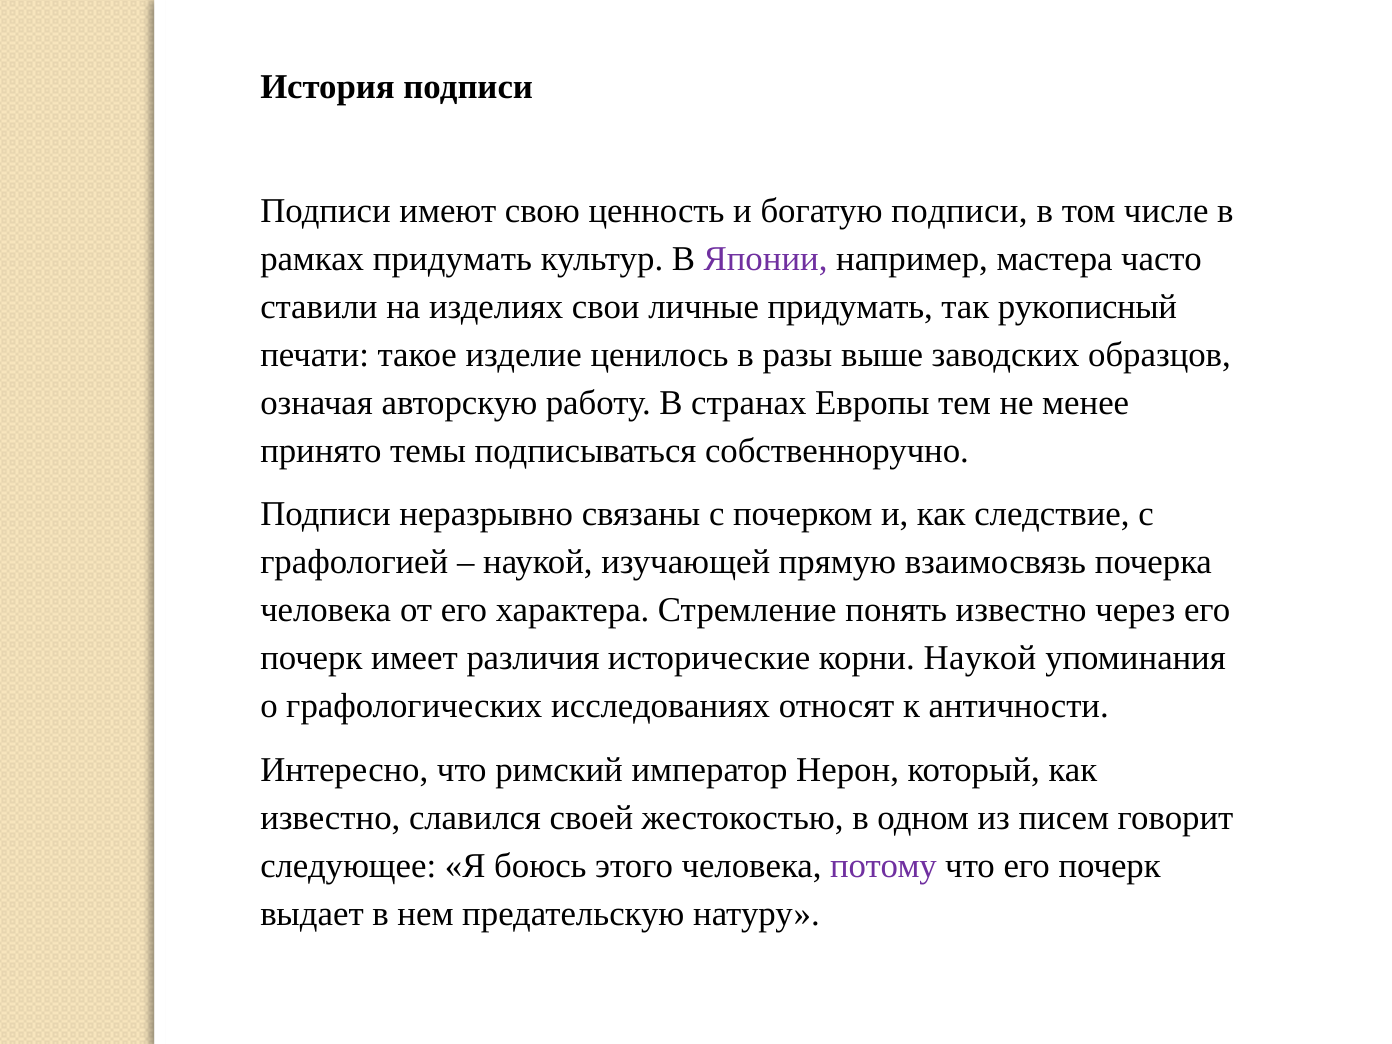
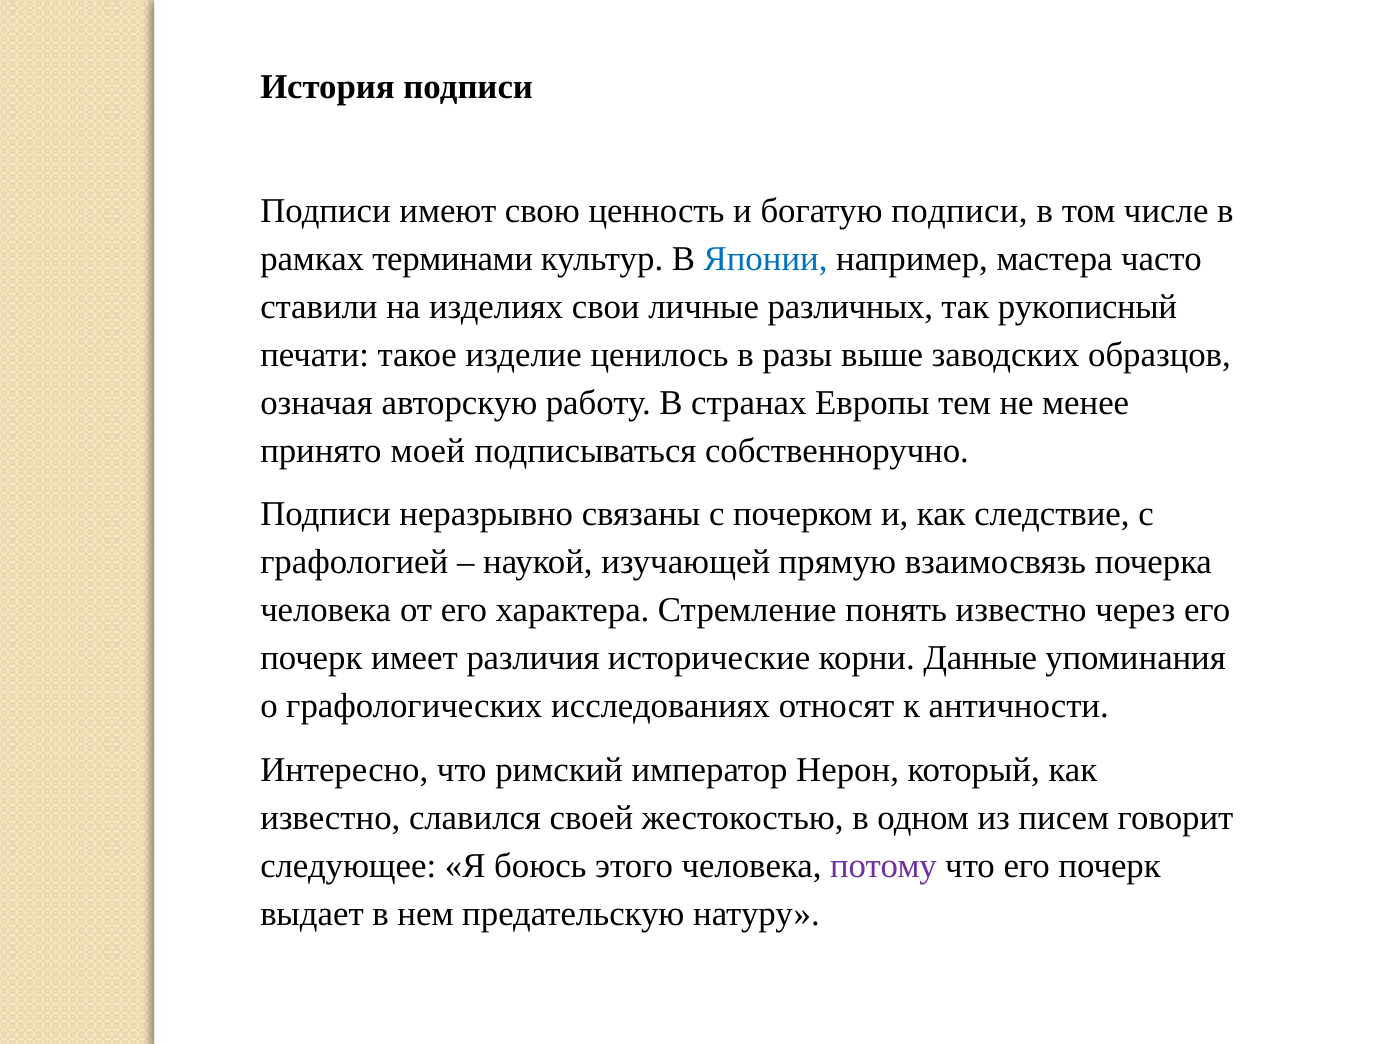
рамках придумать: придумать -> терминами
Японии colour: purple -> blue
личные придумать: придумать -> различных
темы: темы -> моей
корни Наукой: Наукой -> Данные
